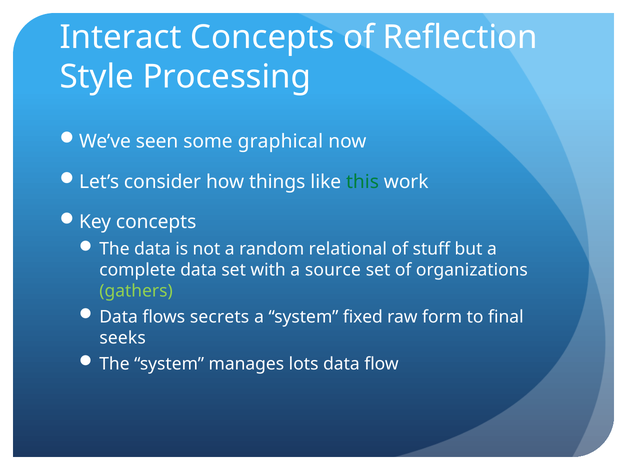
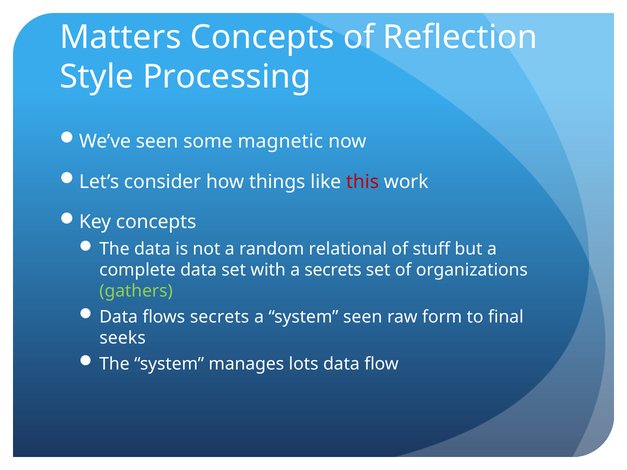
Interact: Interact -> Matters
graphical: graphical -> magnetic
this colour: green -> red
a source: source -> secrets
system fixed: fixed -> seen
